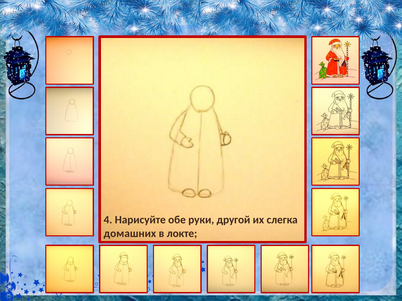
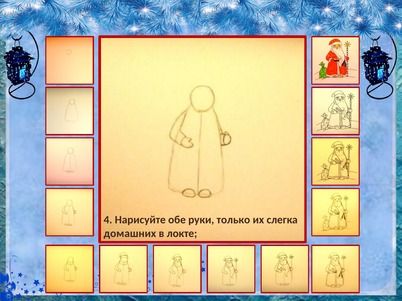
другой: другой -> только
